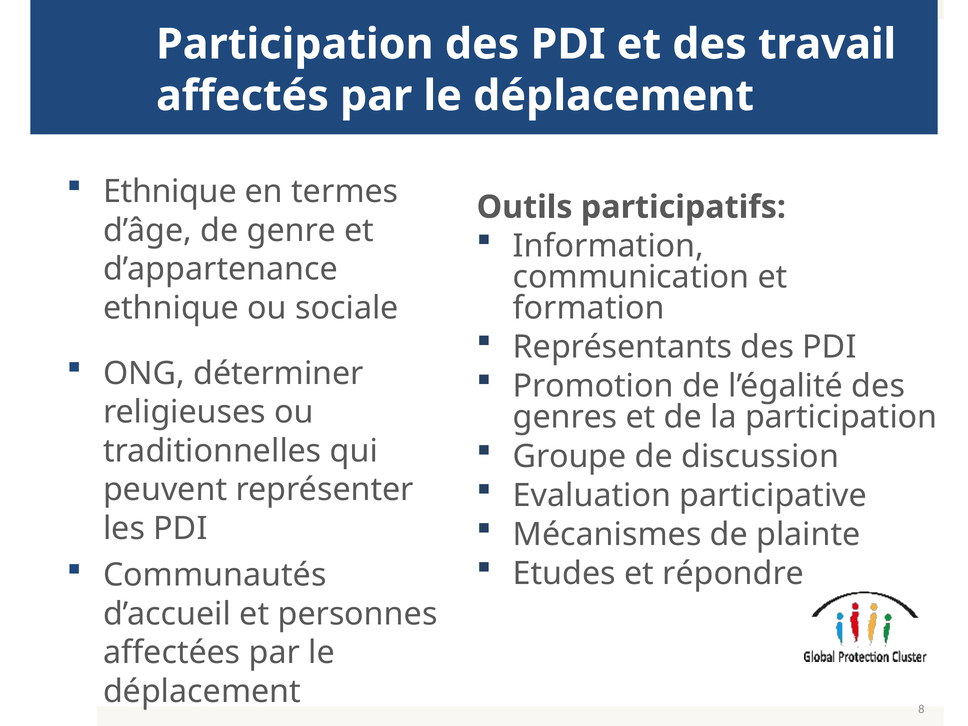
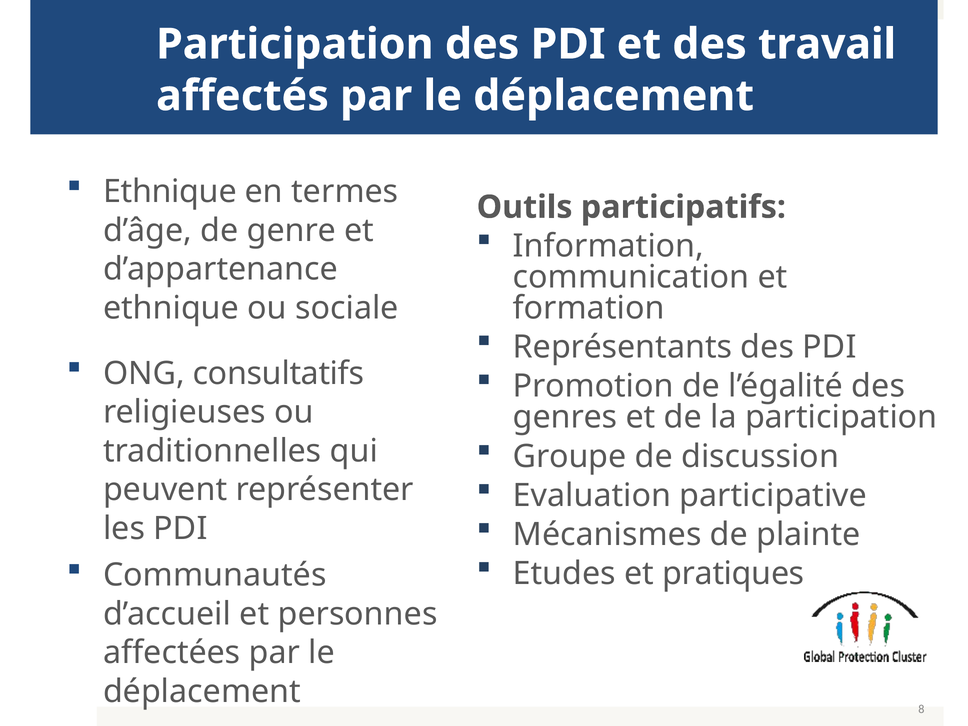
déterminer: déterminer -> consultatifs
répondre: répondre -> pratiques
